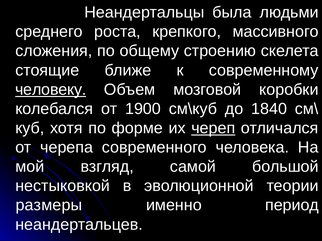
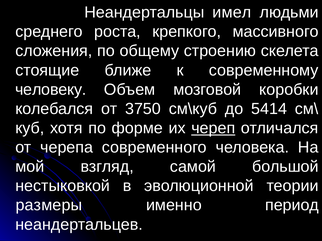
была: была -> имел
человеку underline: present -> none
1900: 1900 -> 3750
1840: 1840 -> 5414
